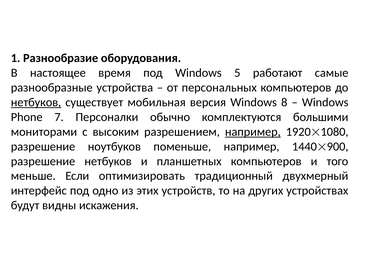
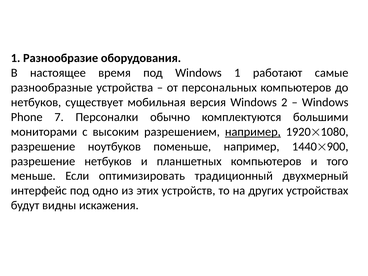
Windows 5: 5 -> 1
нетбуков at (36, 102) underline: present -> none
8: 8 -> 2
